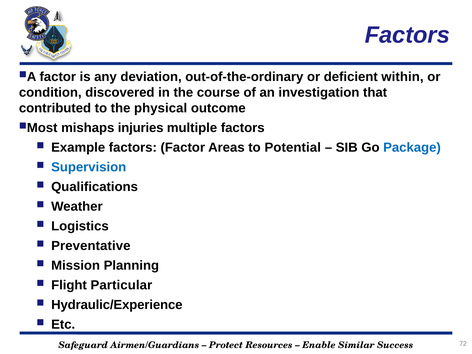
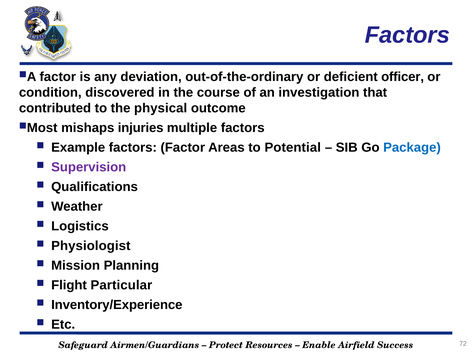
within: within -> officer
Supervision colour: blue -> purple
Preventative: Preventative -> Physiologist
Hydraulic/Experience: Hydraulic/Experience -> Inventory/Experience
Similar: Similar -> Airfield
